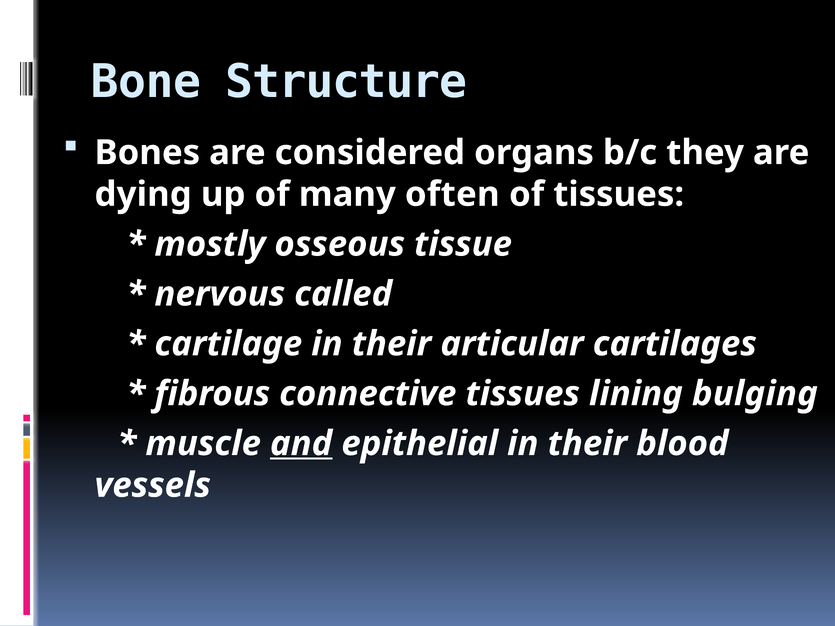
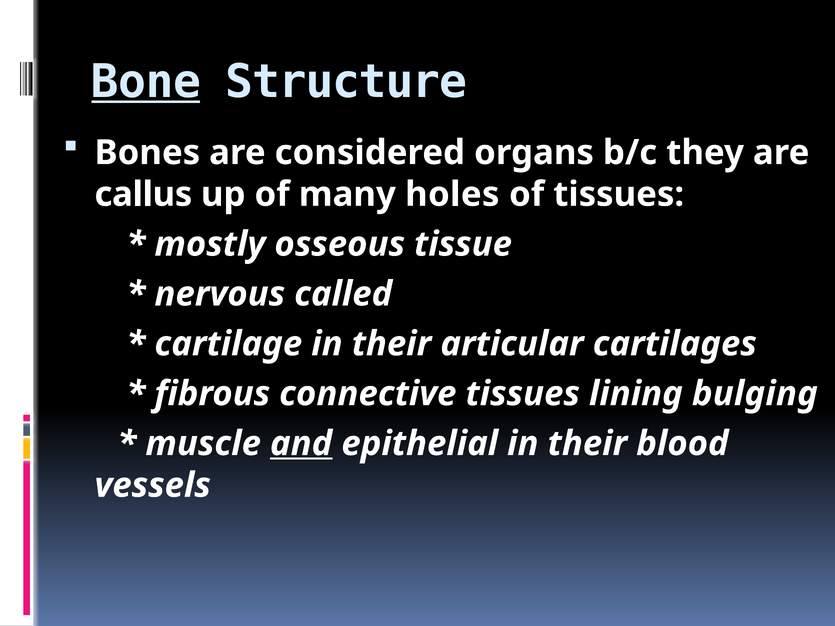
Bone underline: none -> present
dying: dying -> callus
often: often -> holes
